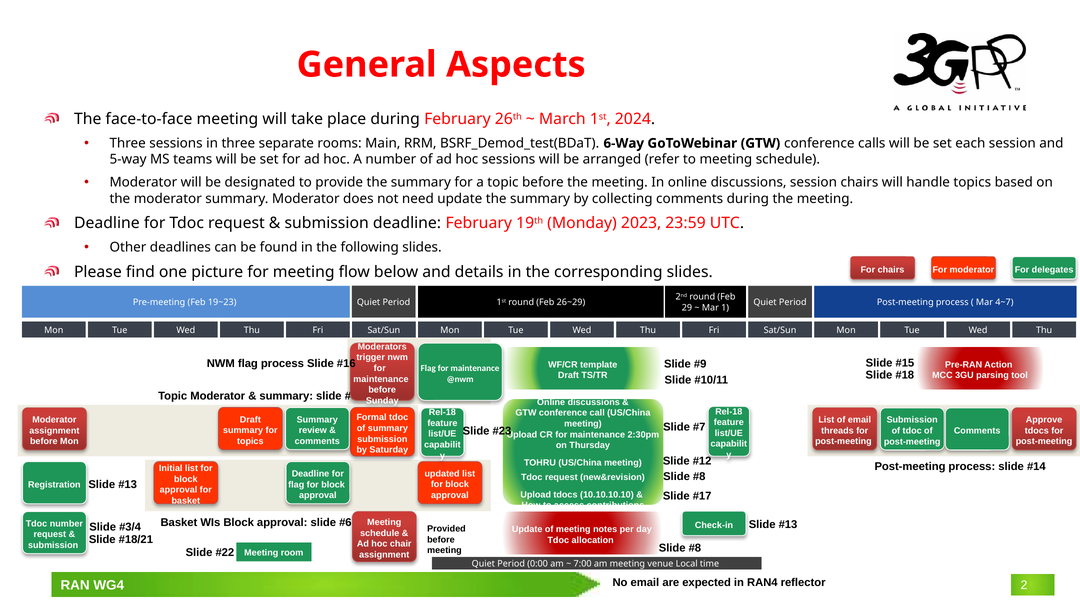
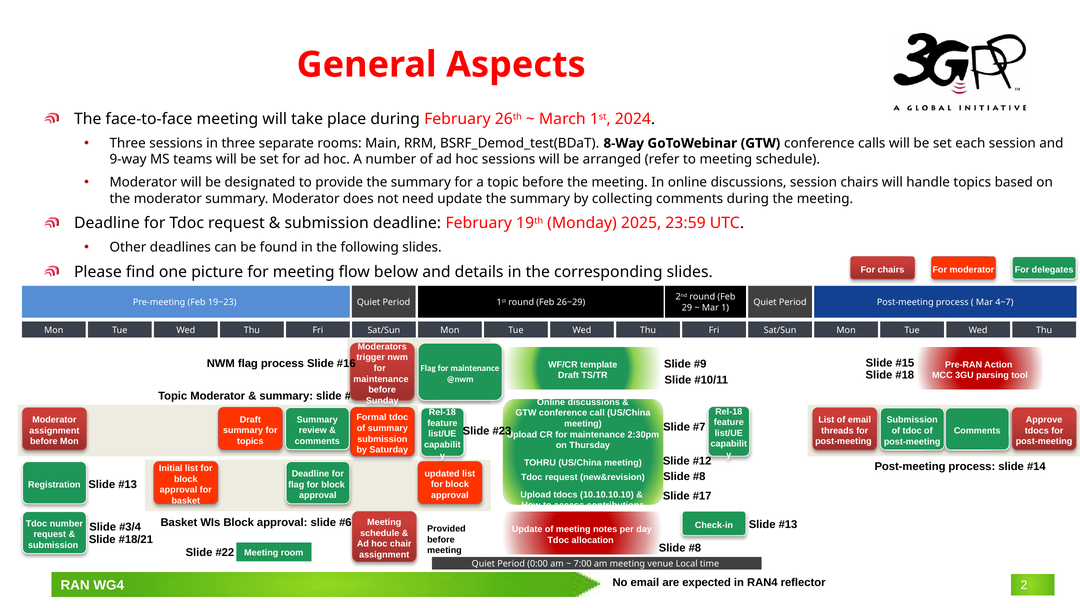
6-Way: 6-Way -> 8-Way
5-way: 5-way -> 9-way
2023: 2023 -> 2025
